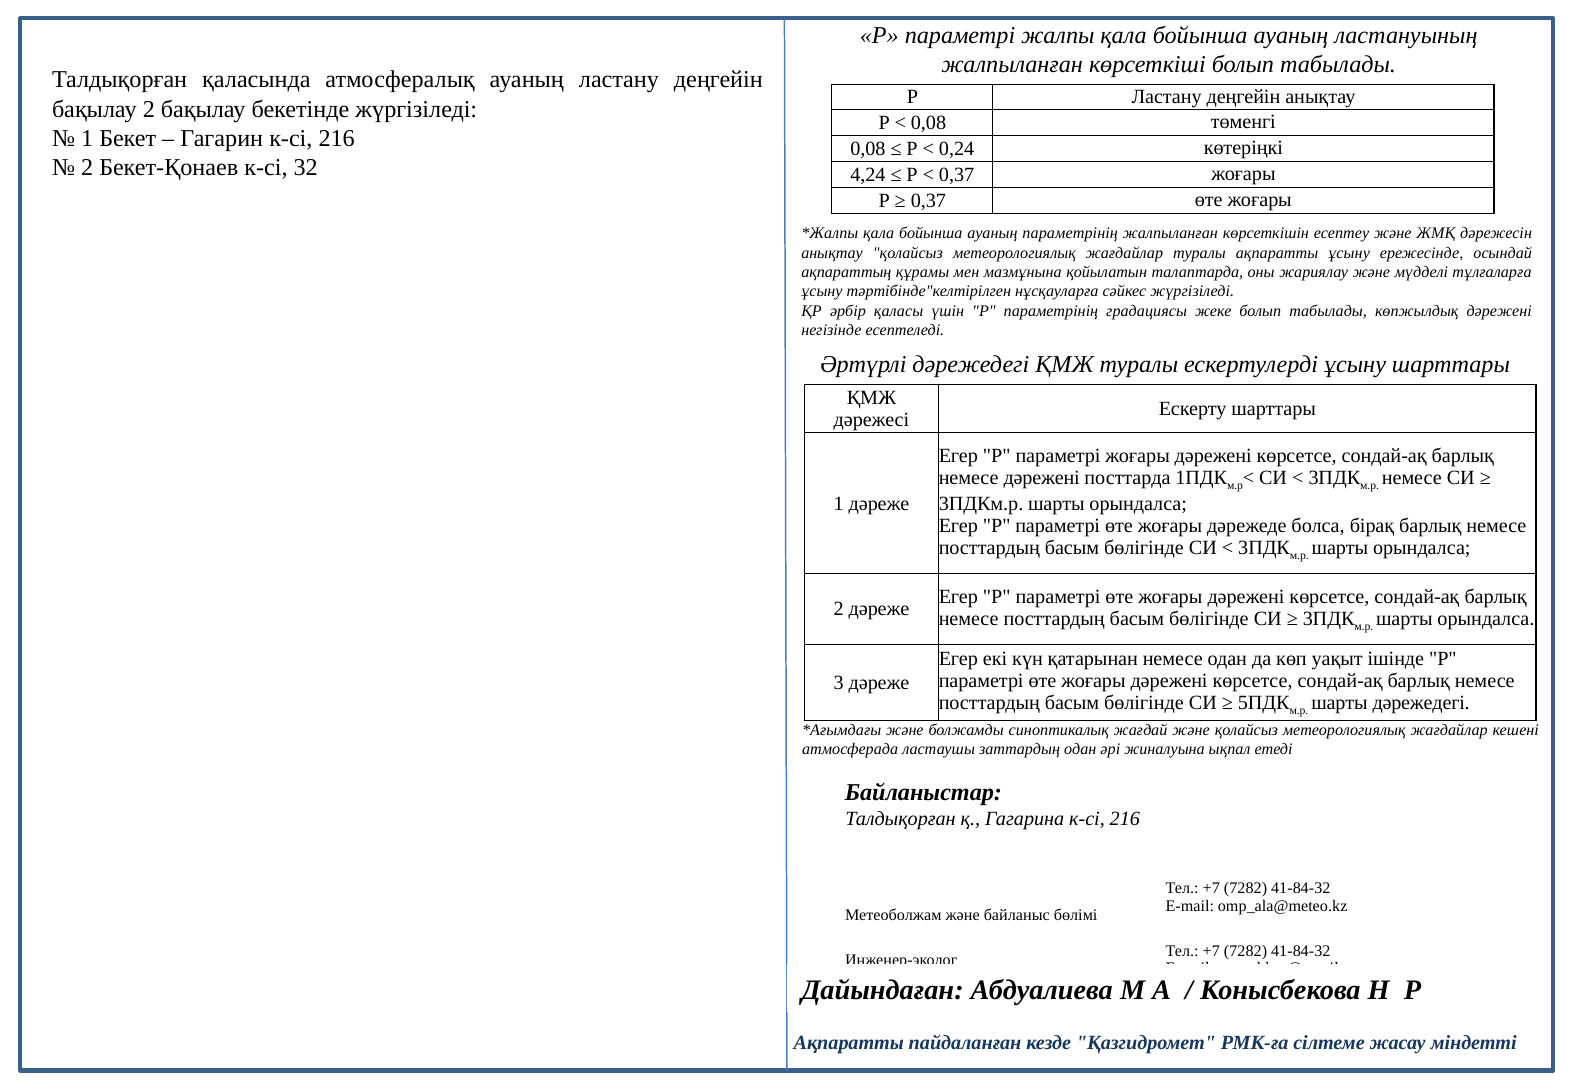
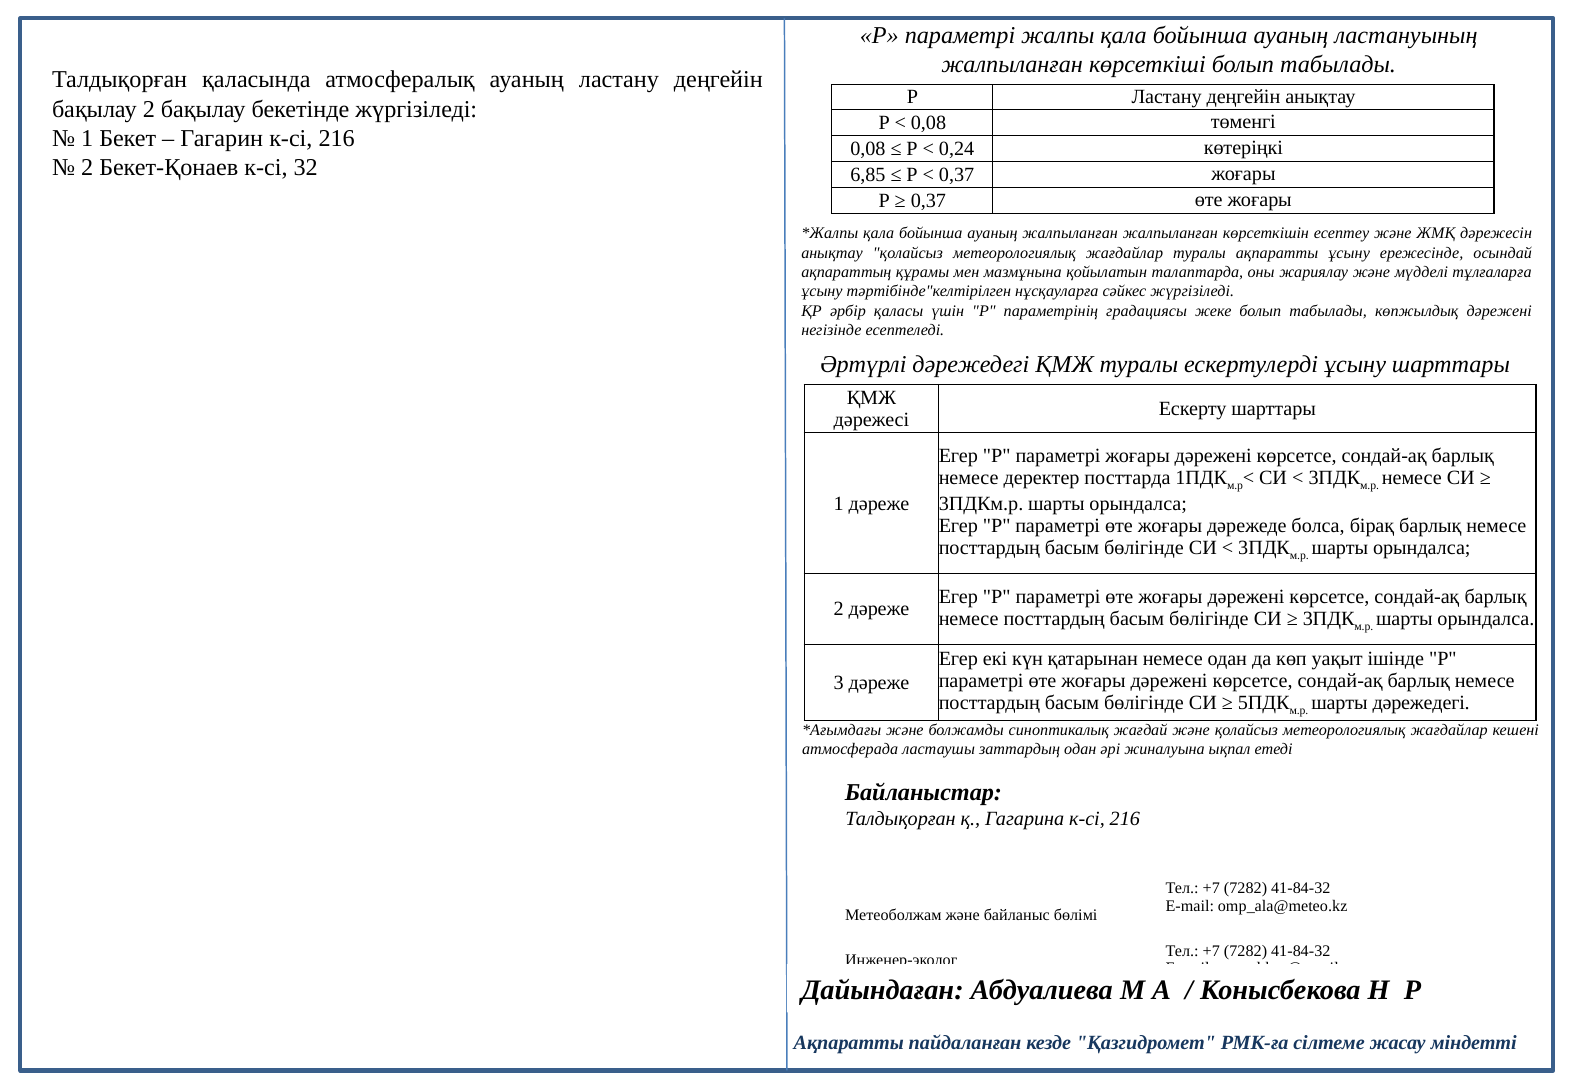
4,24: 4,24 -> 6,85
ауаның параметрінің: параметрінің -> жалпыланған
немесе дәрежені: дәрежені -> деректер
